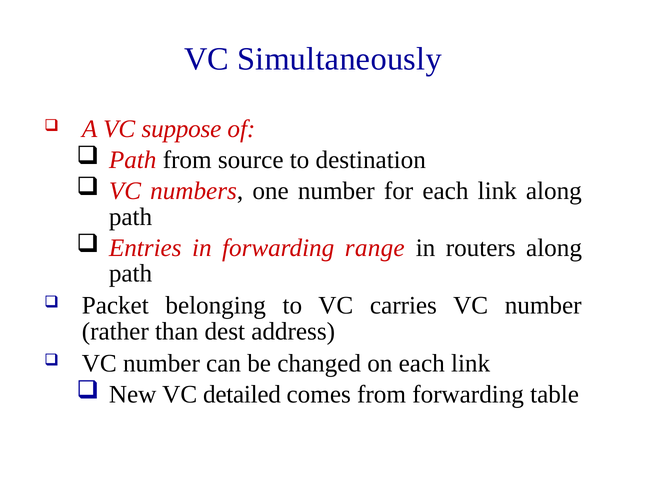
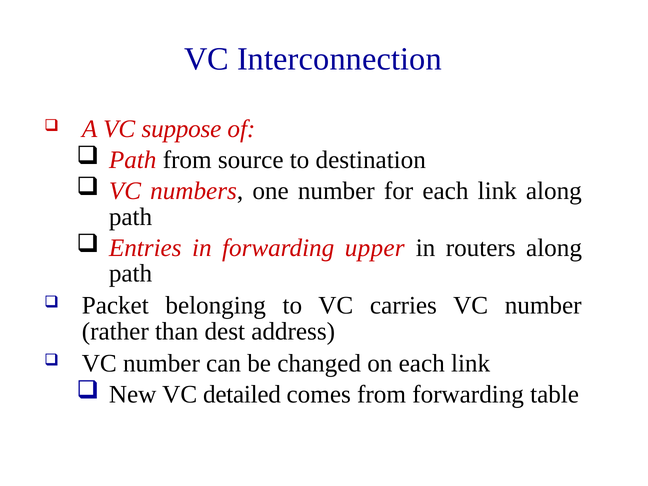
Simultaneously: Simultaneously -> Interconnection
range: range -> upper
